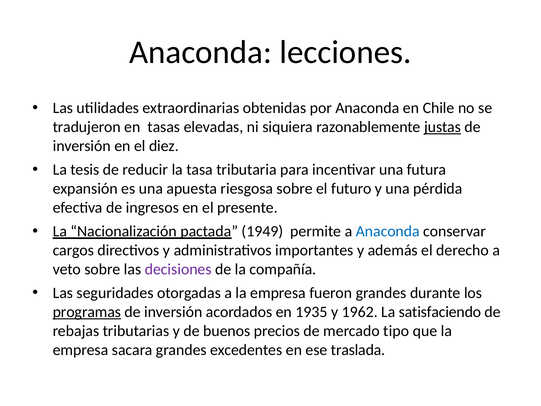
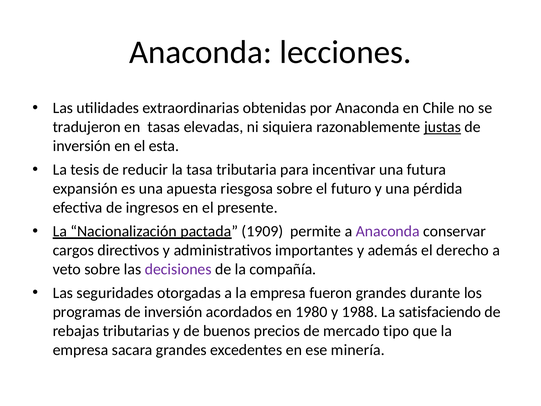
diez: diez -> esta
1949: 1949 -> 1909
Anaconda at (388, 231) colour: blue -> purple
programas underline: present -> none
1935: 1935 -> 1980
1962: 1962 -> 1988
traslada: traslada -> minería
